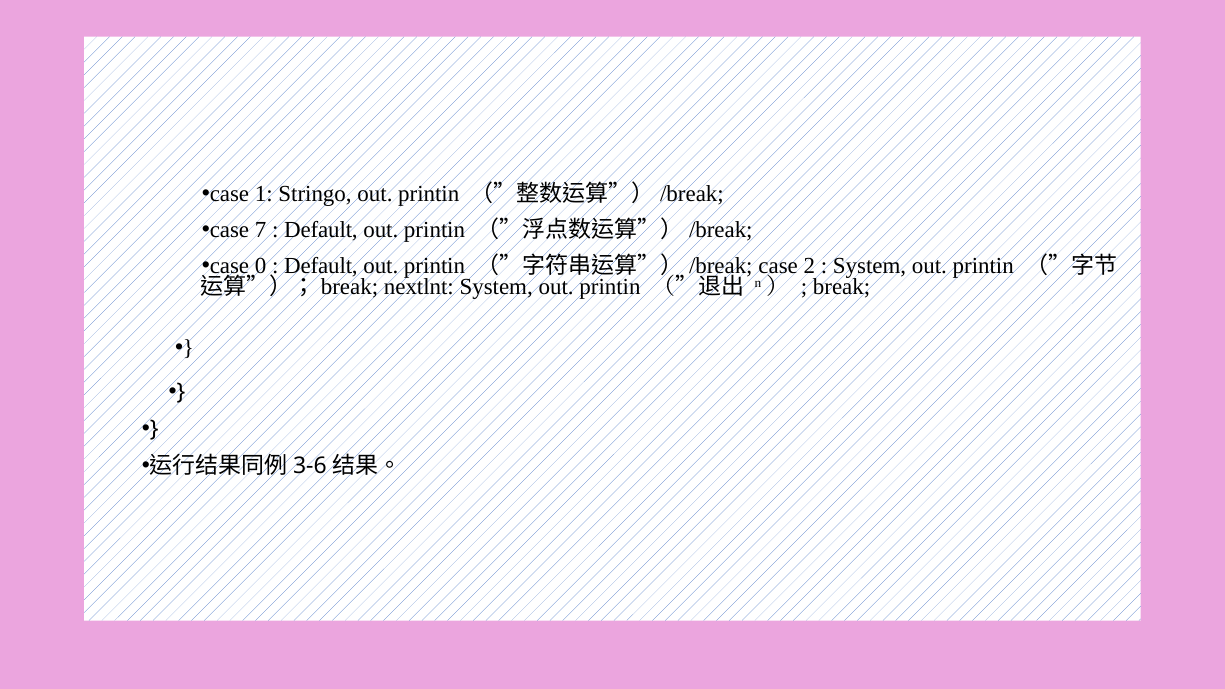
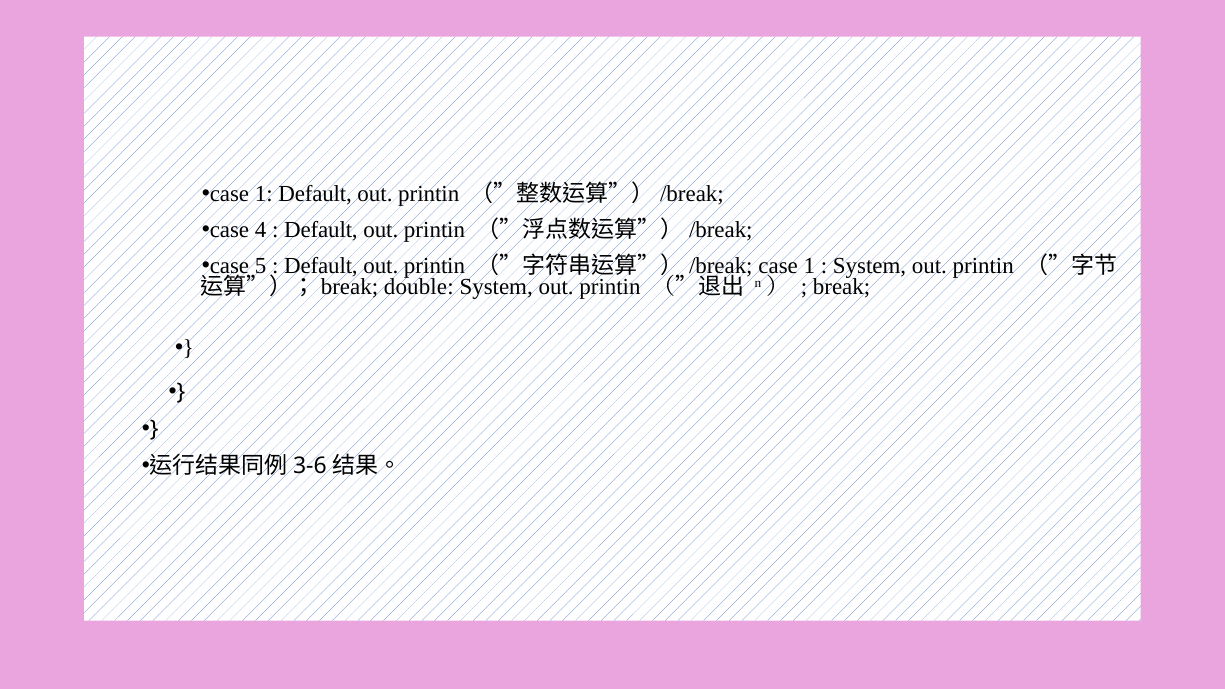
1 Stringo: Stringo -> Default
7: 7 -> 4
0: 0 -> 5
2 at (809, 266): 2 -> 1
nextlnt: nextlnt -> double
